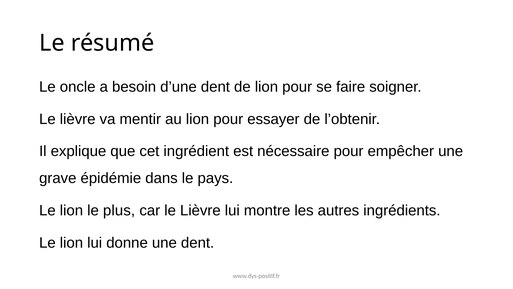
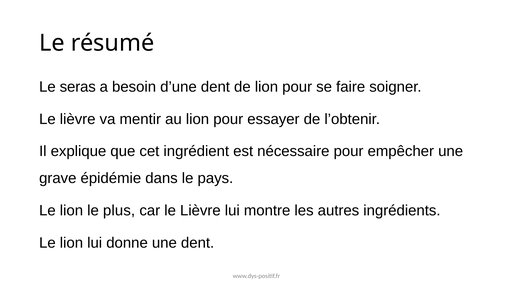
oncle: oncle -> seras
